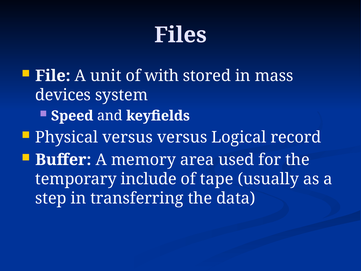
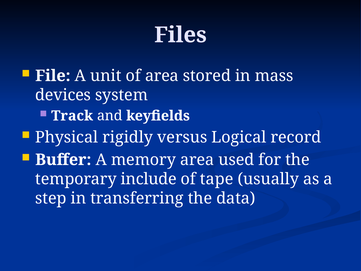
of with: with -> area
Speed: Speed -> Track
Physical versus: versus -> rigidly
